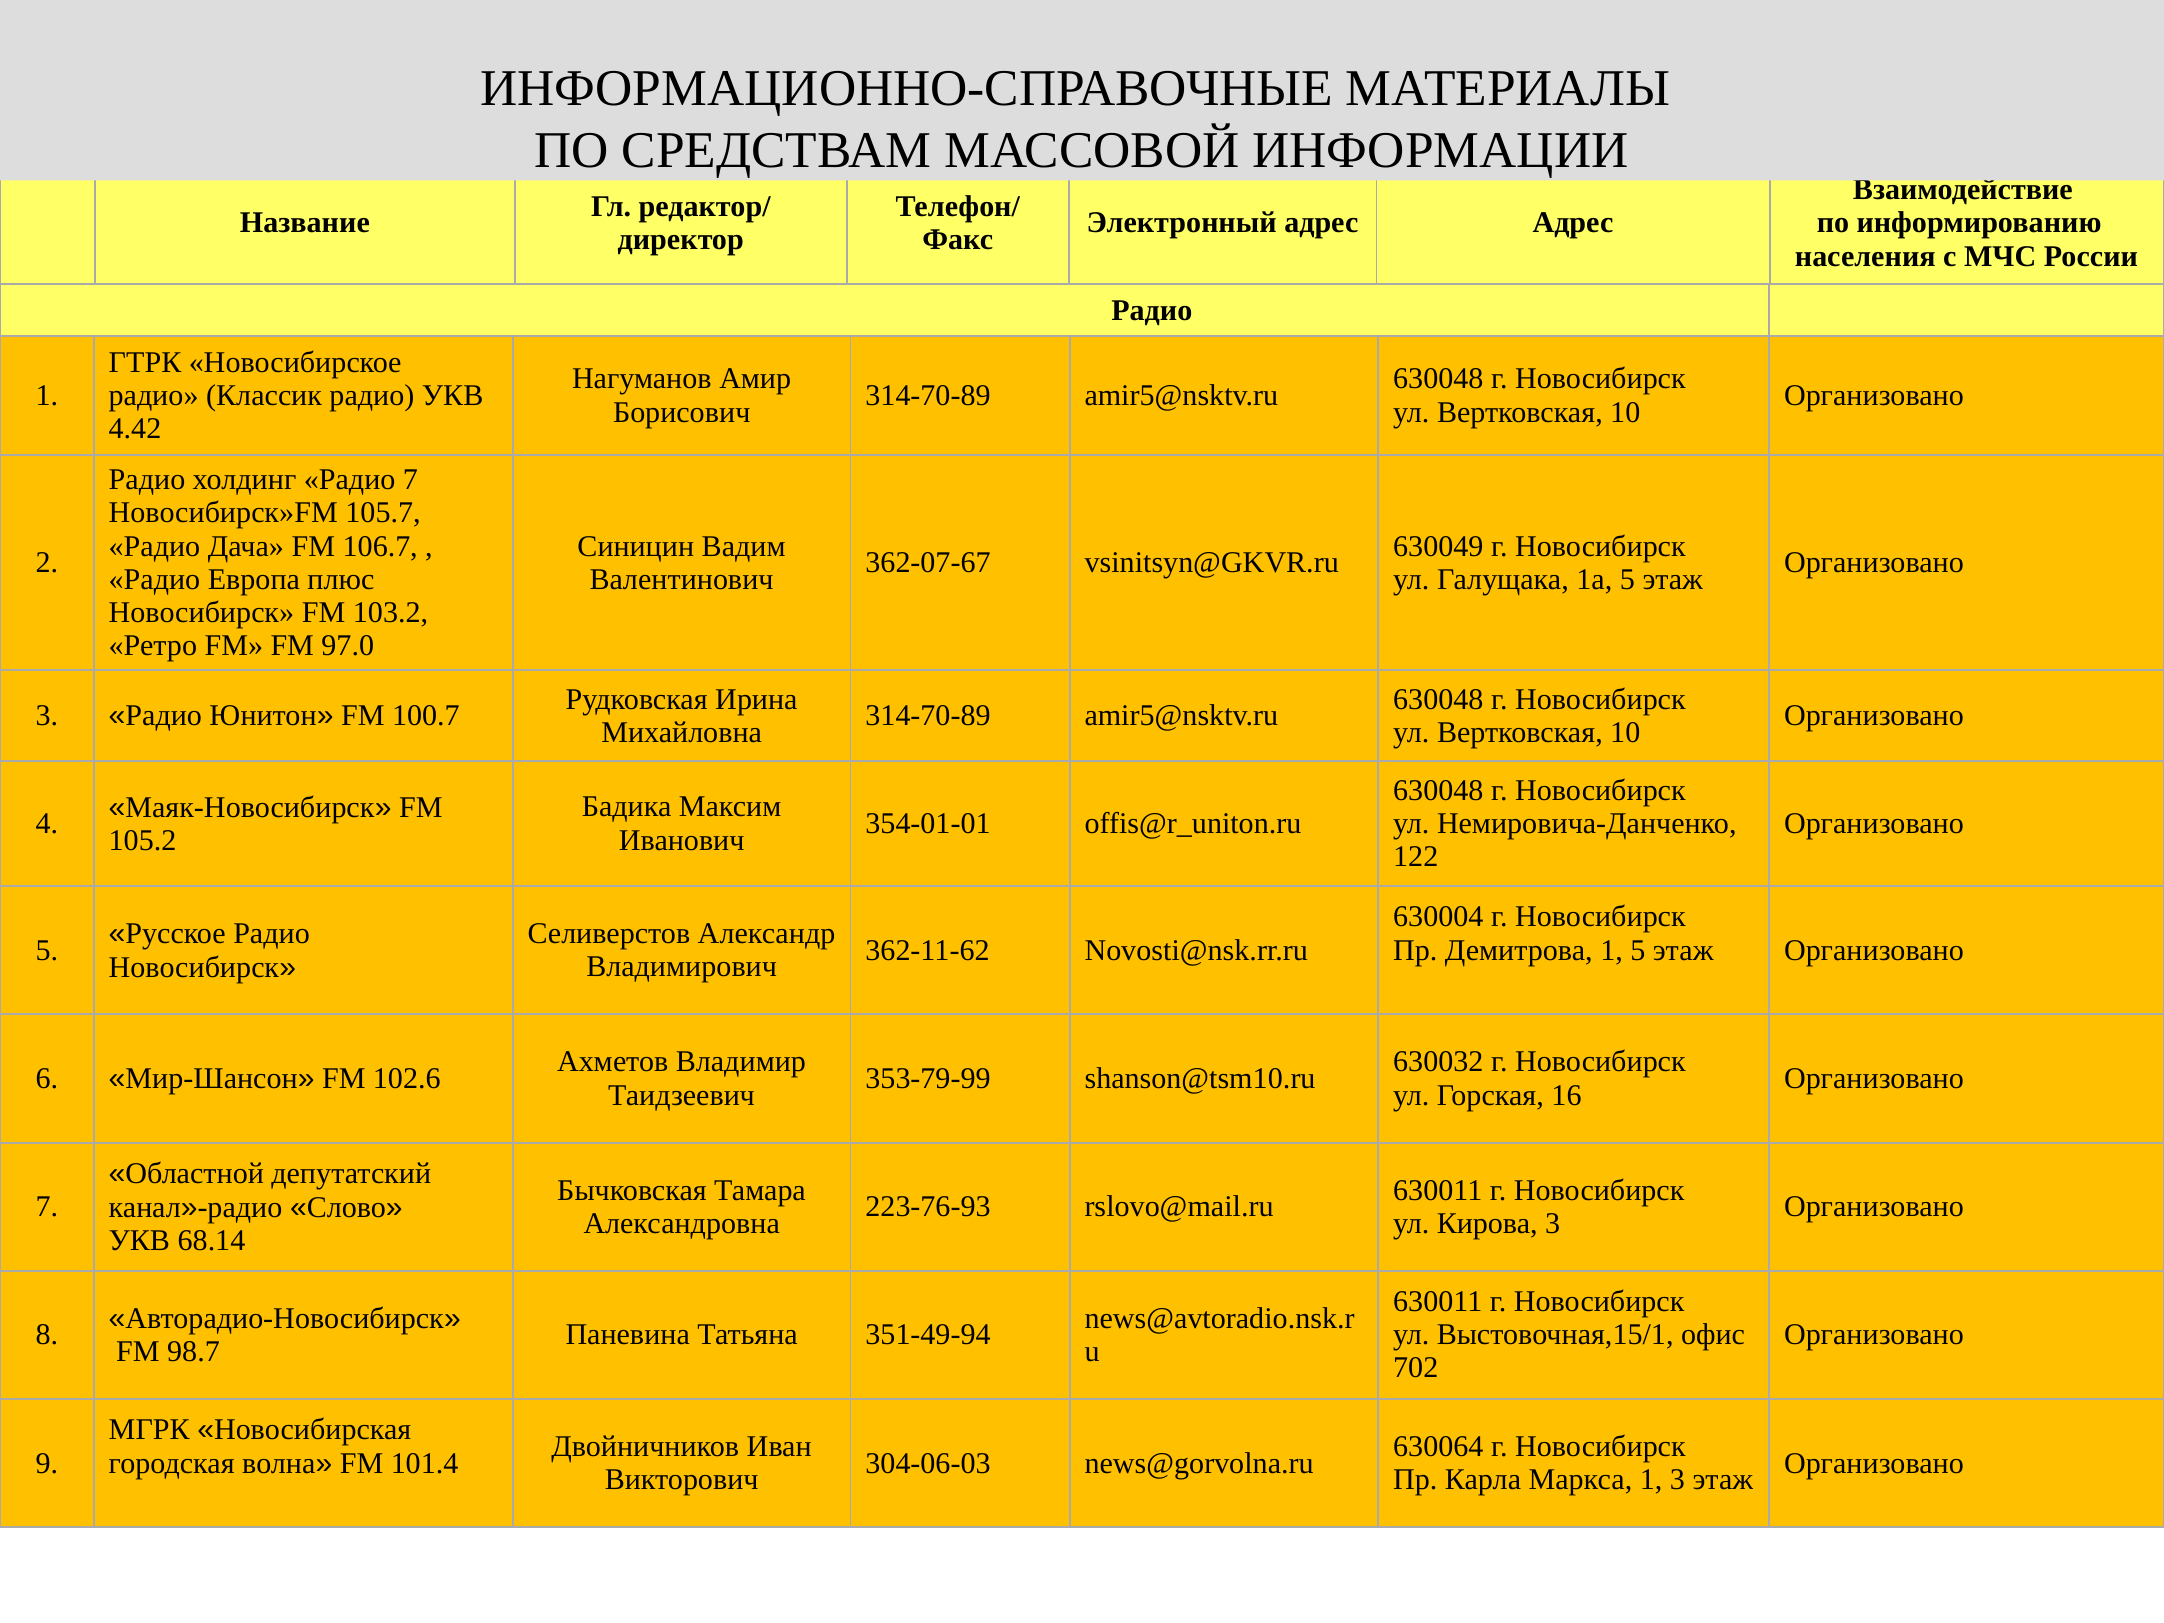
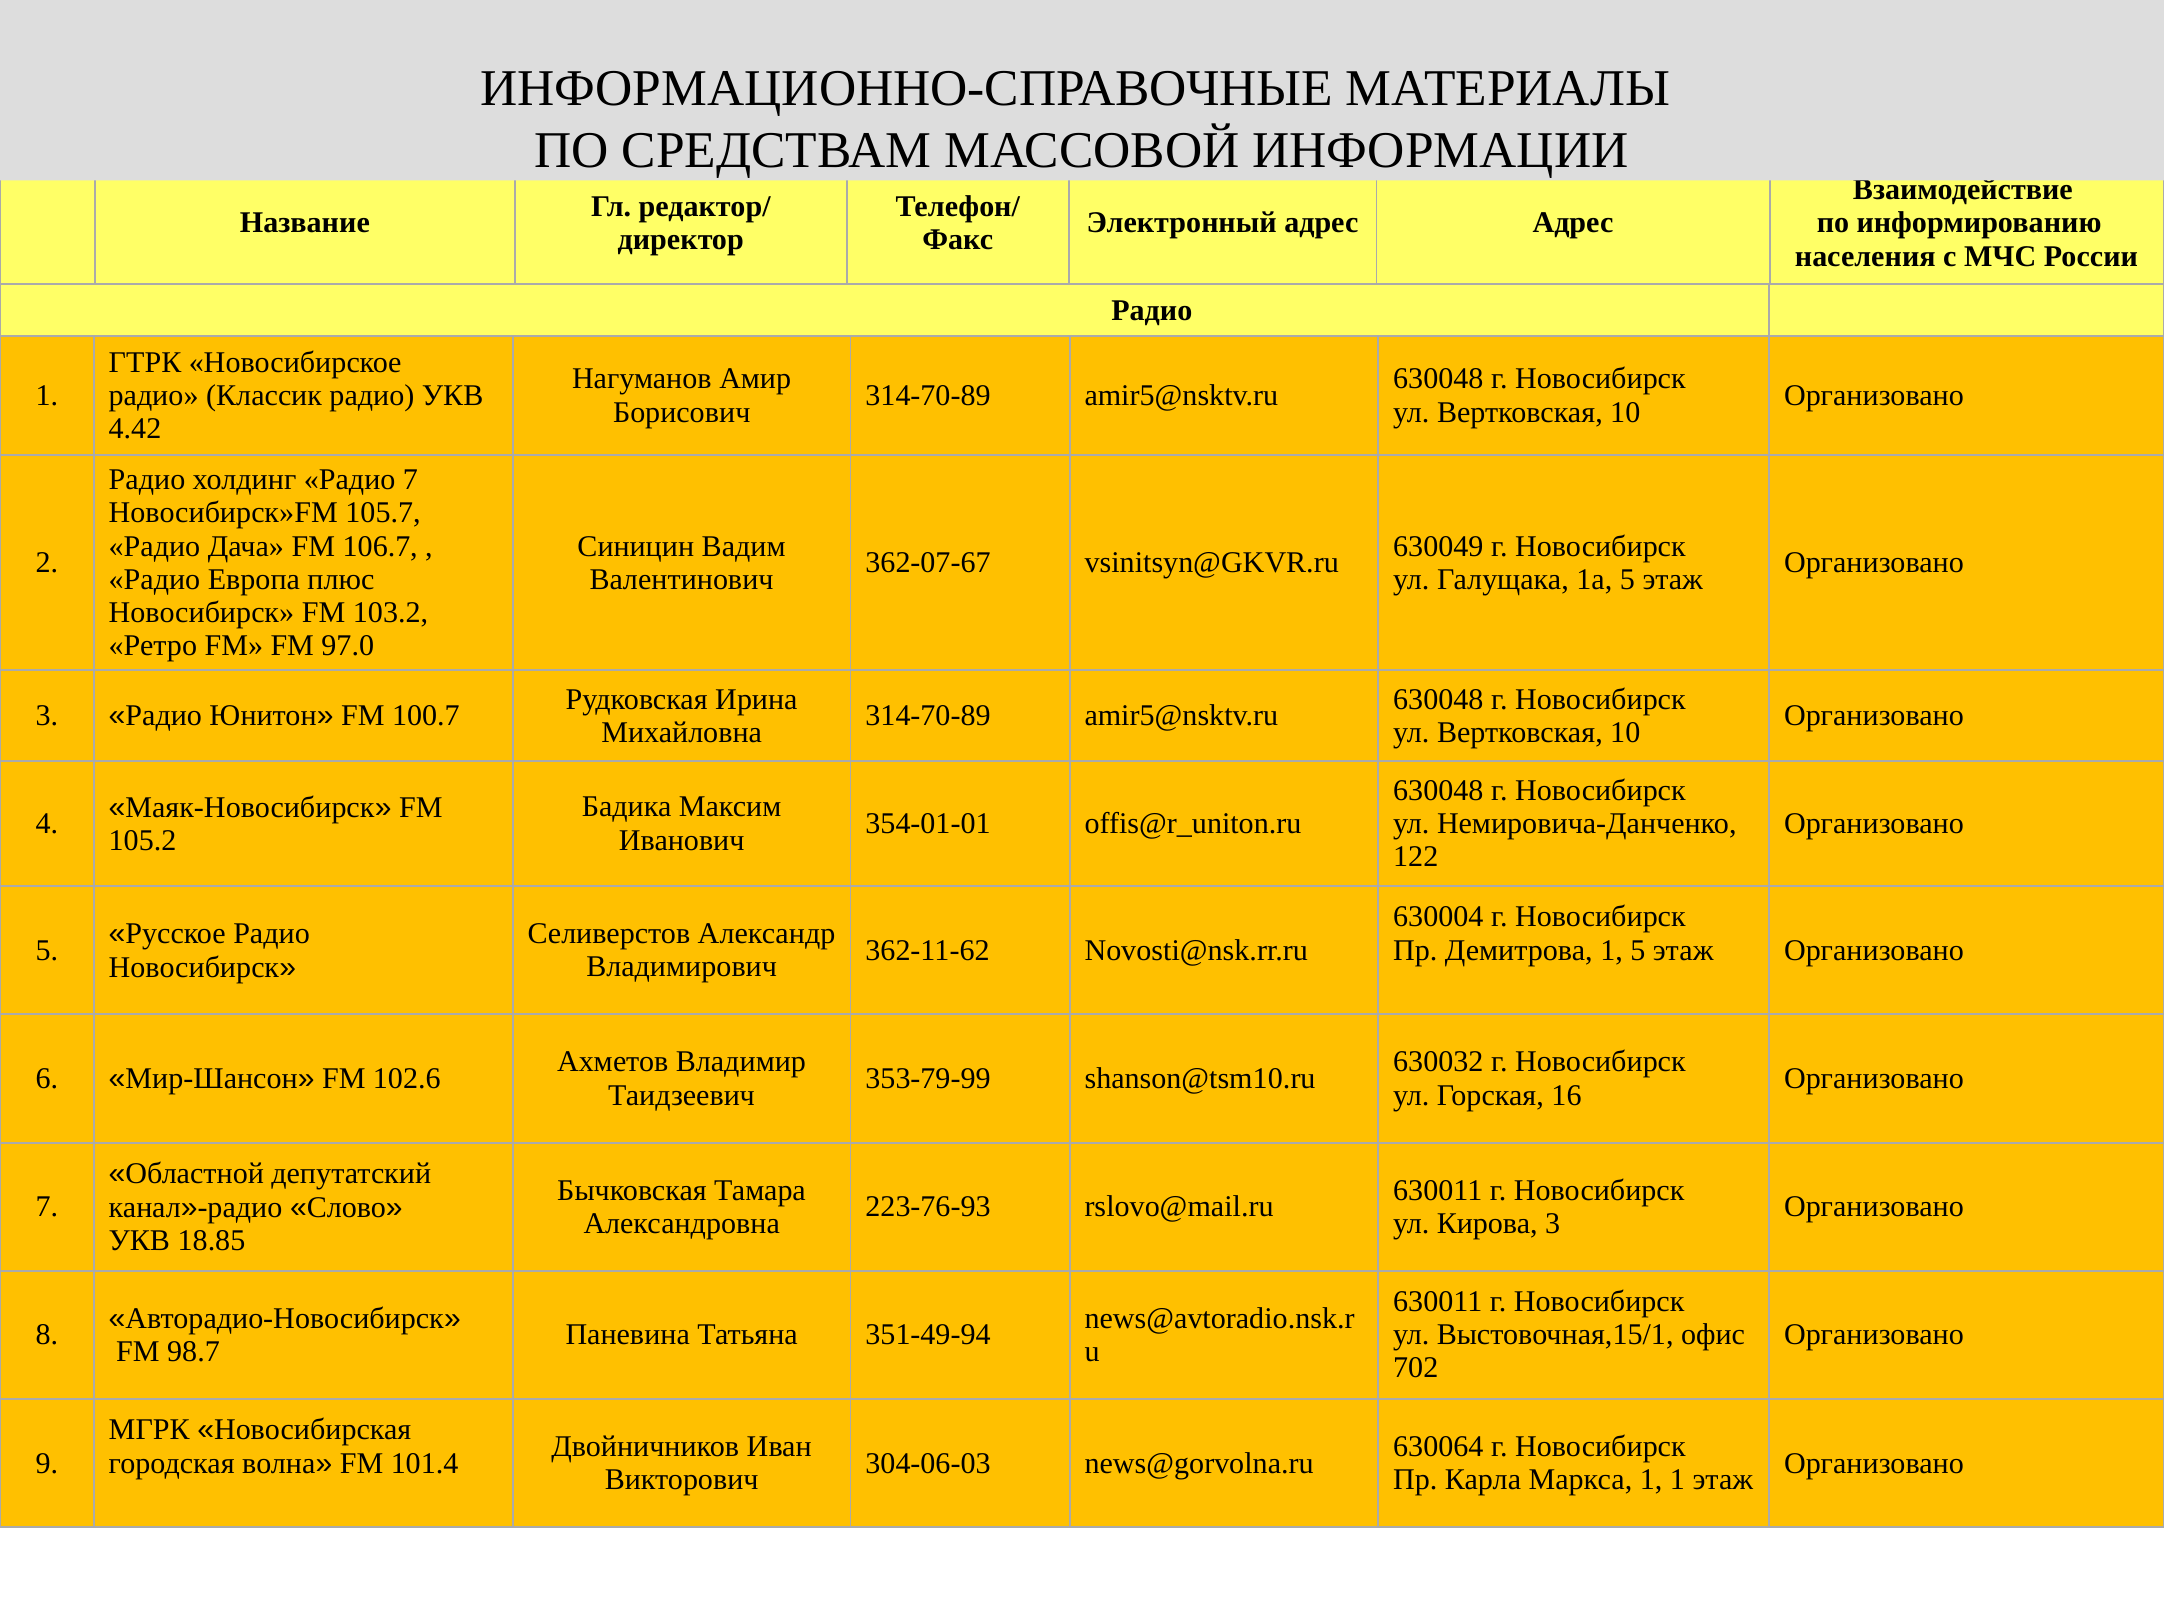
68.14: 68.14 -> 18.85
1 3: 3 -> 1
